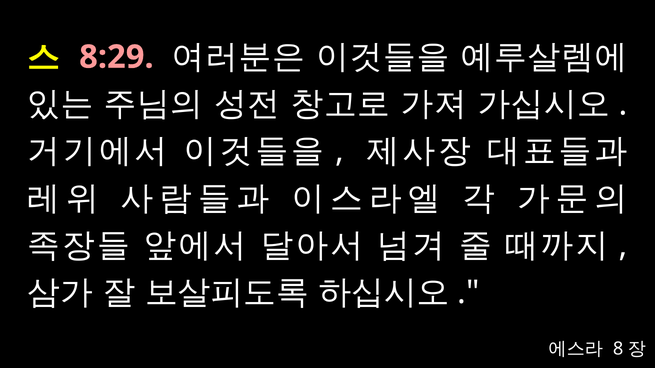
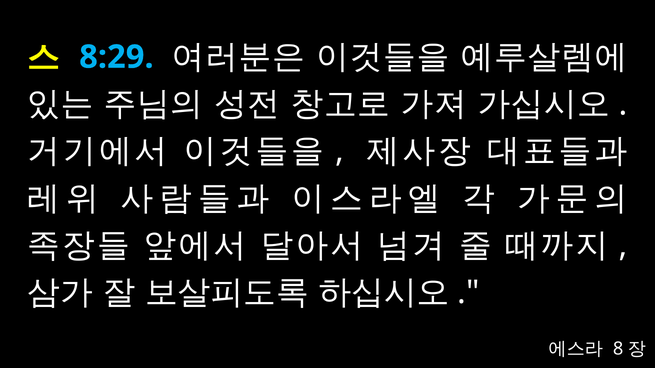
8:29 colour: pink -> light blue
